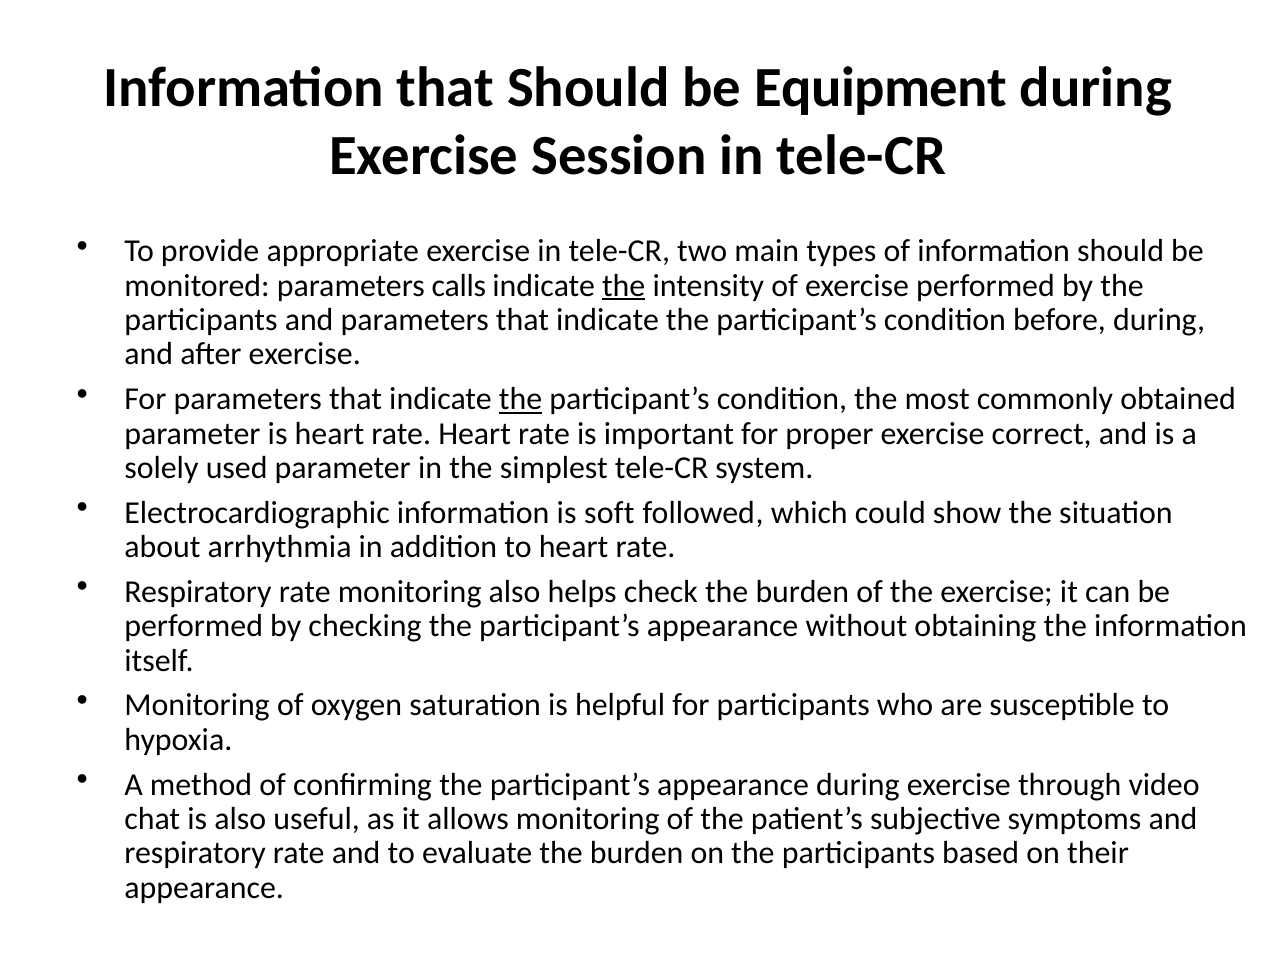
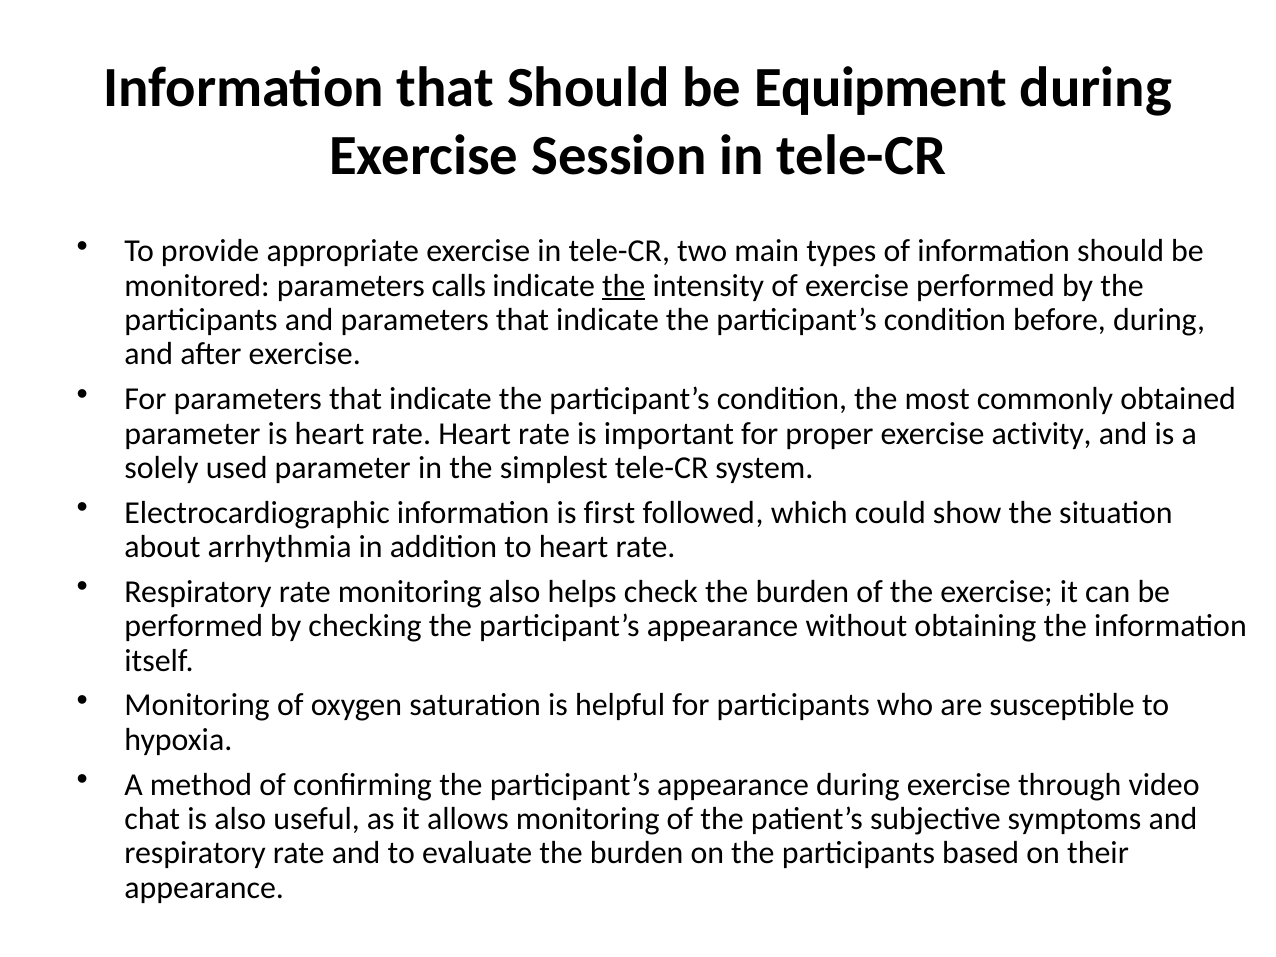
the at (521, 399) underline: present -> none
correct: correct -> activity
soft: soft -> first
